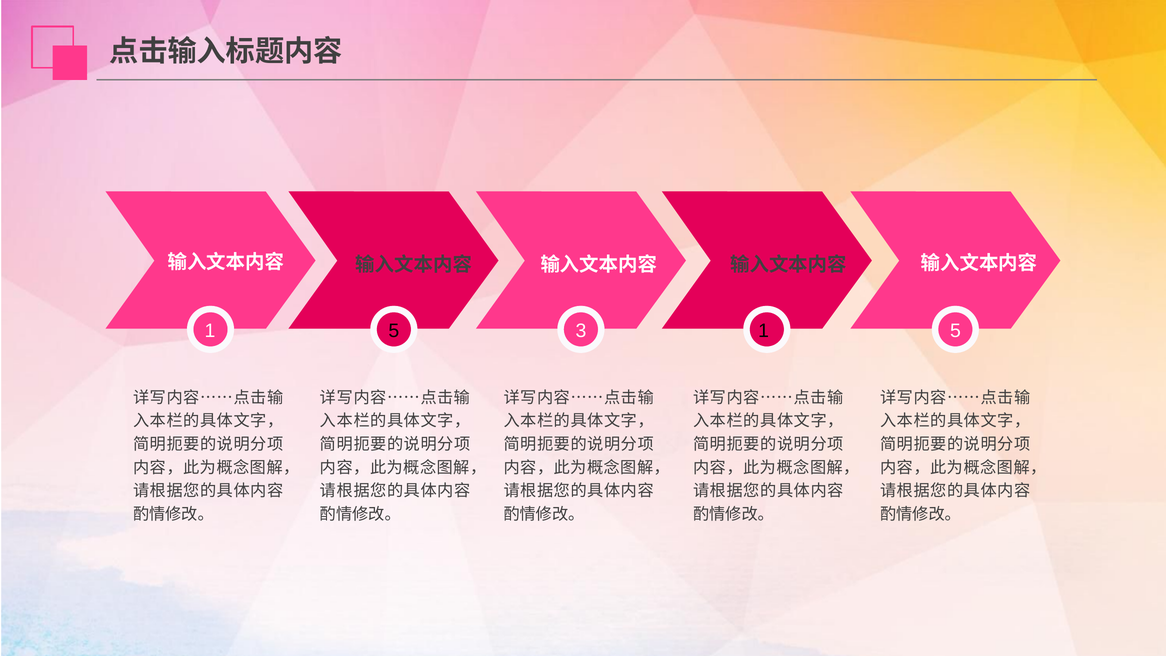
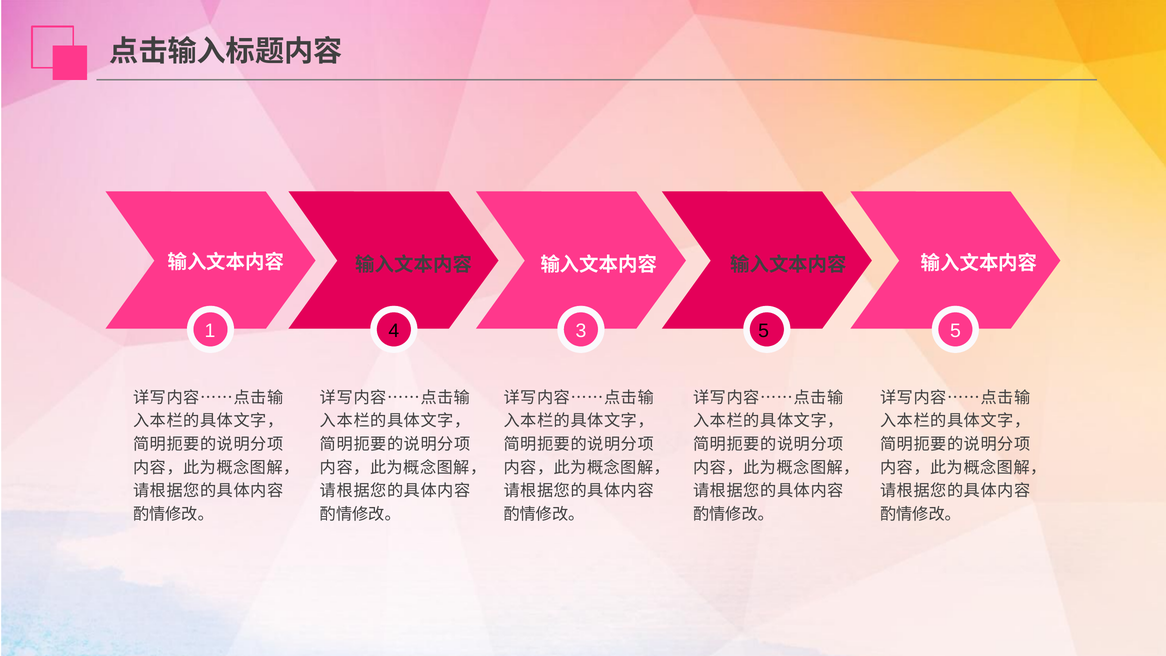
5 at (394, 331): 5 -> 4
3 1: 1 -> 5
